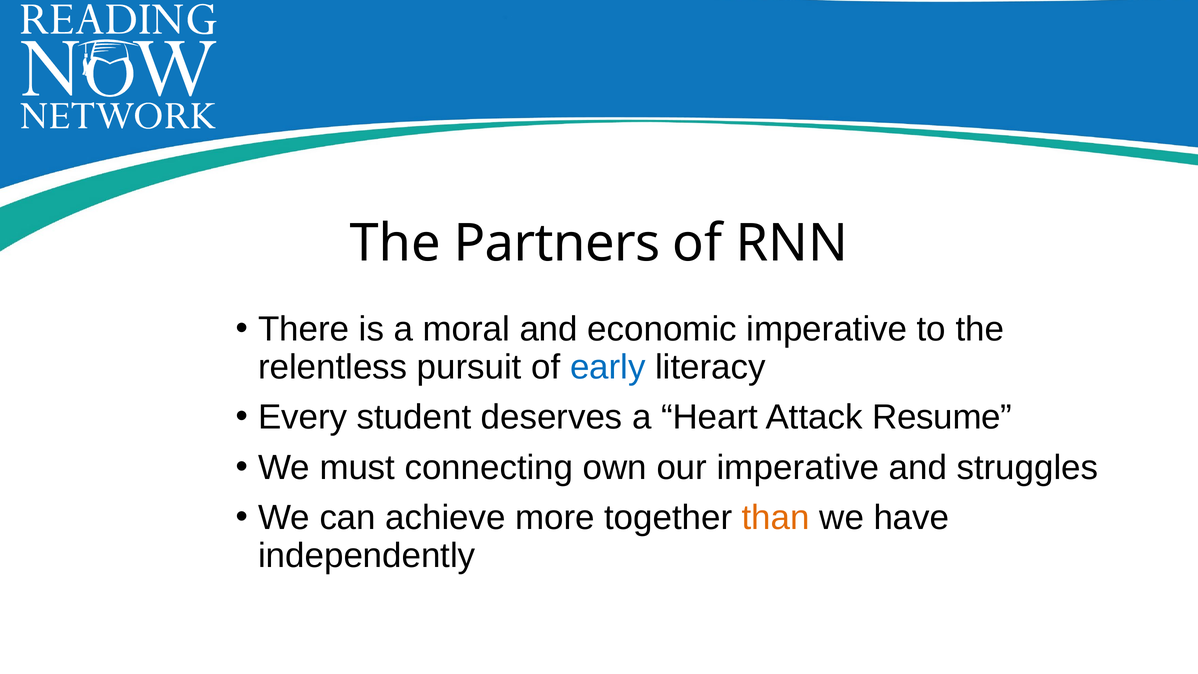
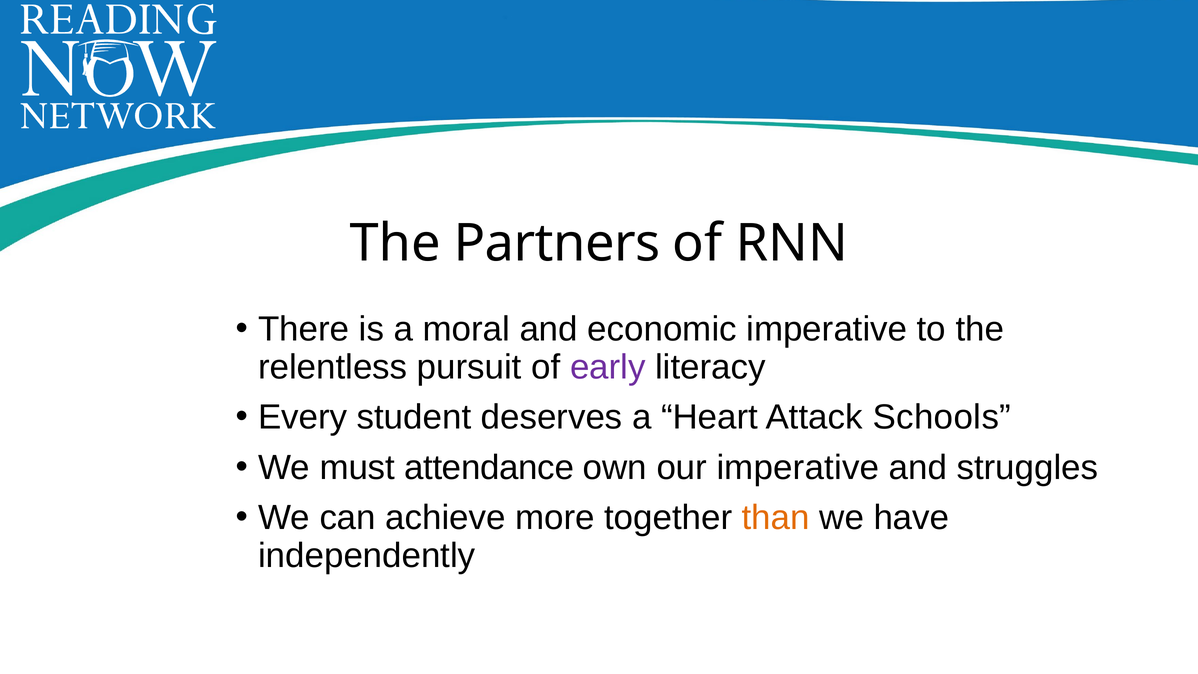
early colour: blue -> purple
Resume: Resume -> Schools
connecting: connecting -> attendance
